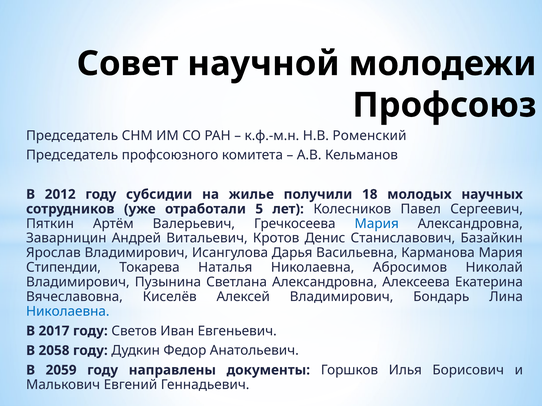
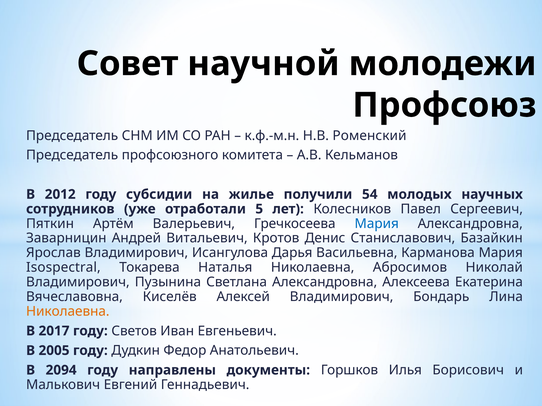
18: 18 -> 54
Стипендии: Стипендии -> Isospectral
Николаевна at (68, 312) colour: blue -> orange
2058: 2058 -> 2005
2059: 2059 -> 2094
